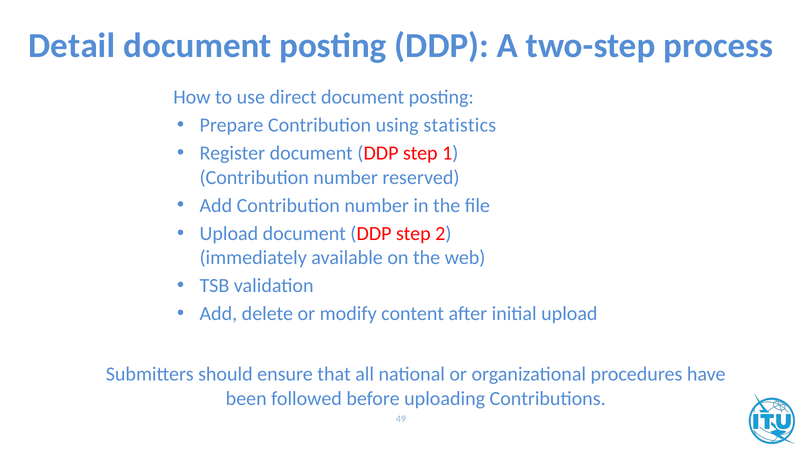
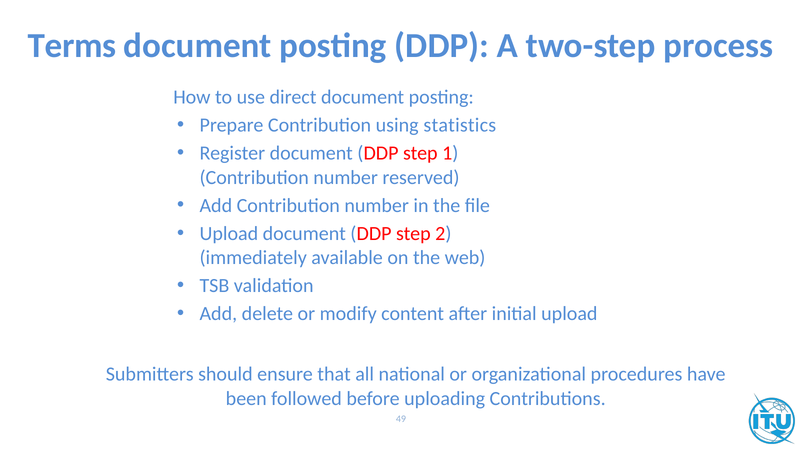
Detail: Detail -> Terms
